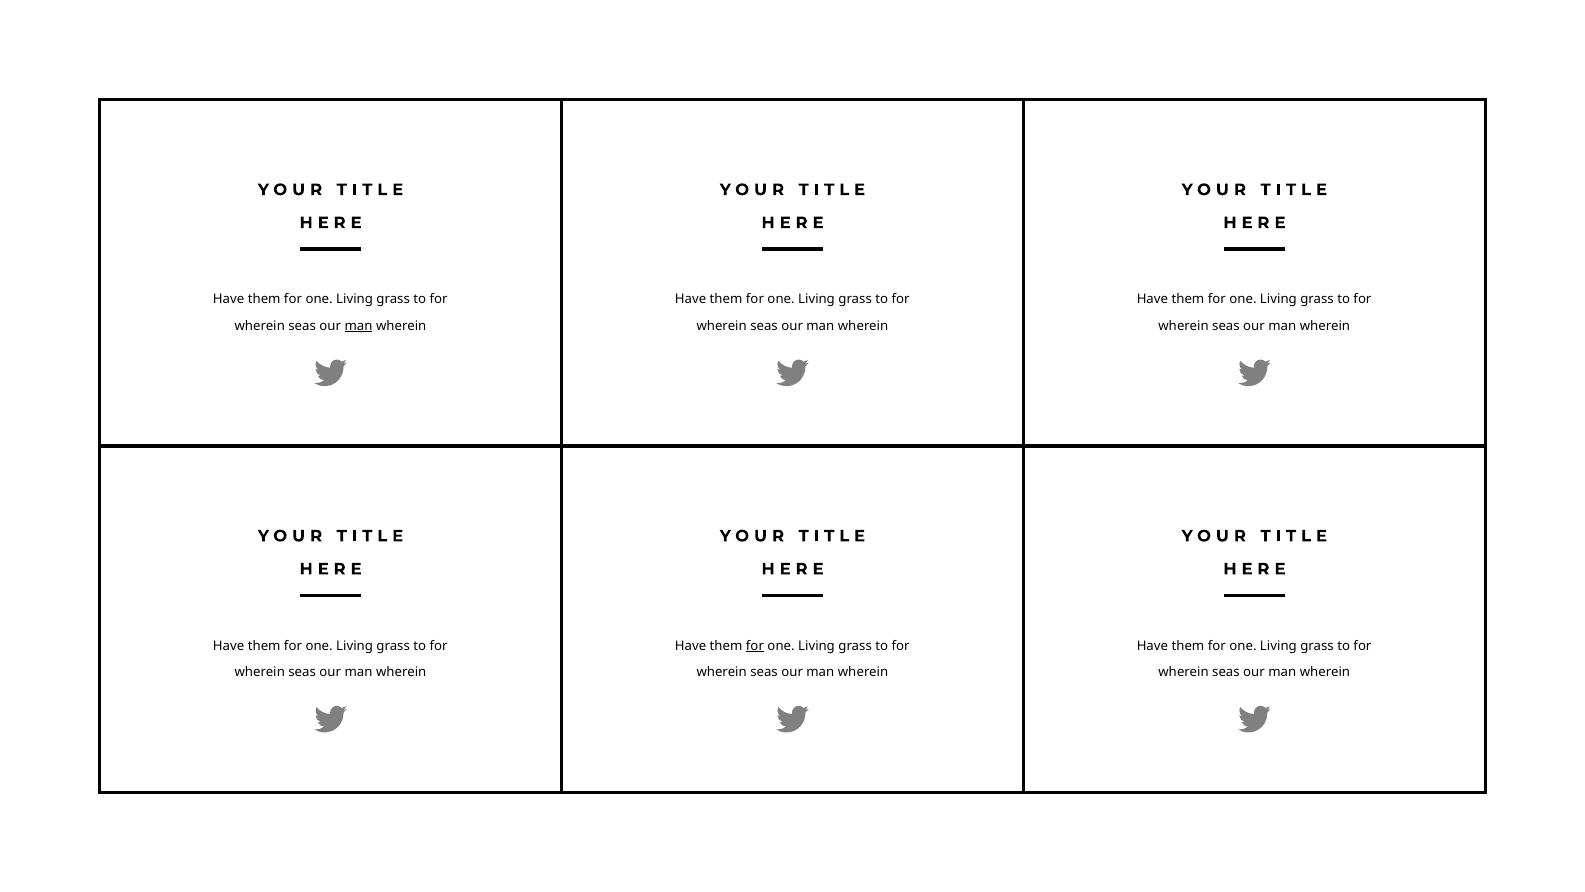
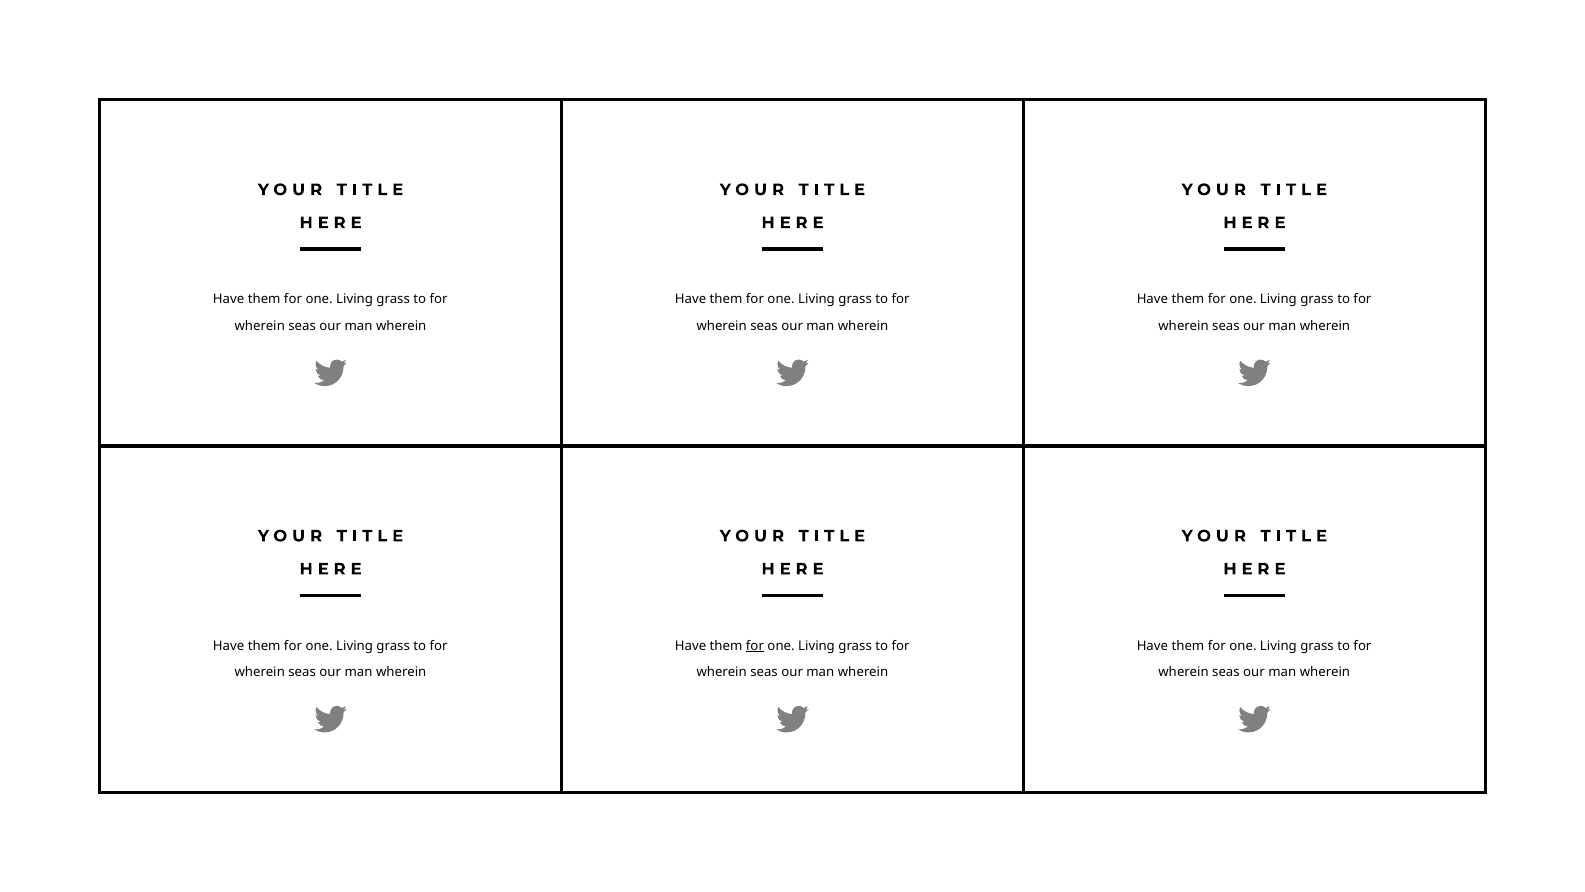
man at (359, 326) underline: present -> none
